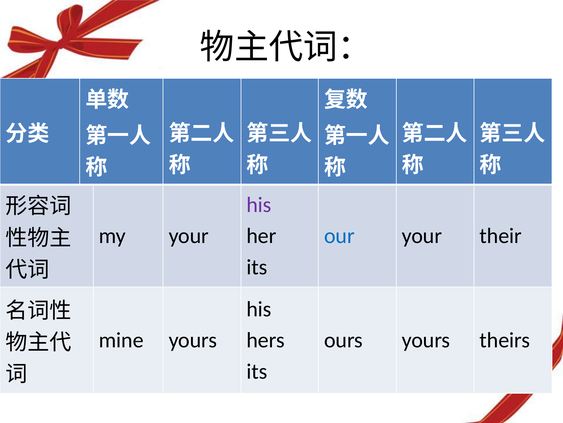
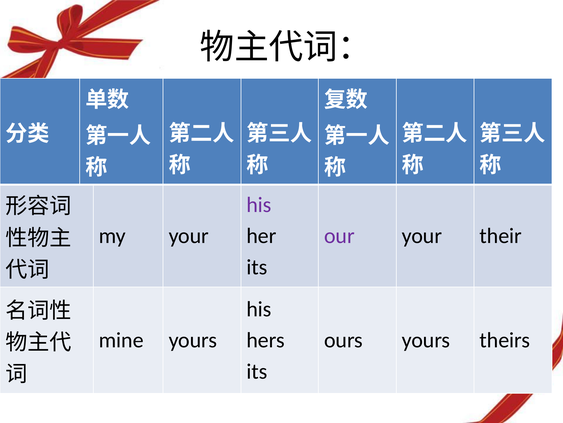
our colour: blue -> purple
